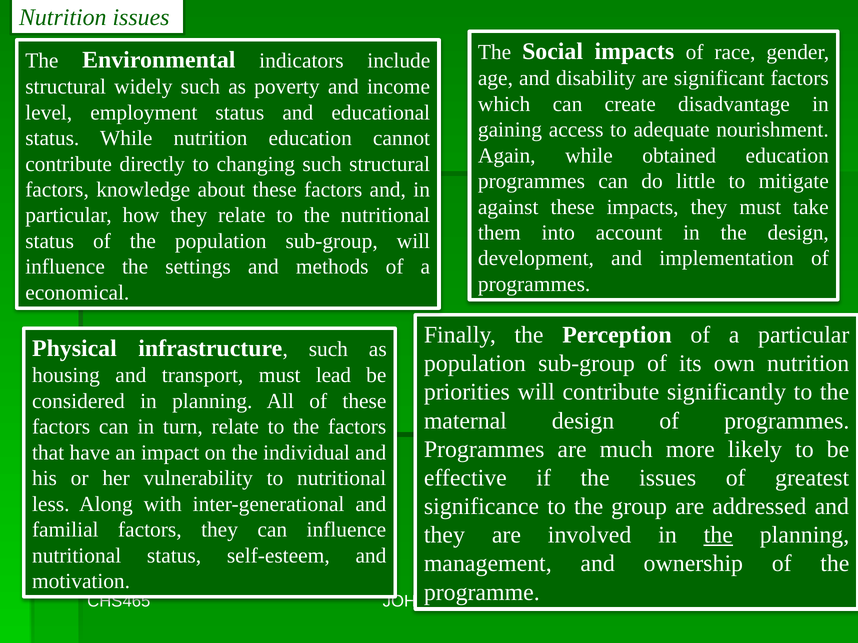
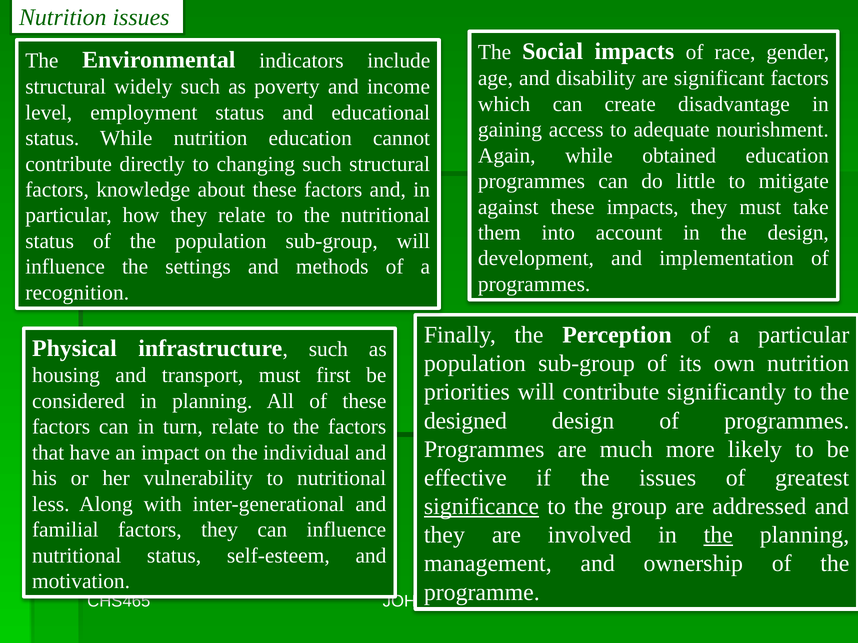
economical: economical -> recognition
lead: lead -> first
maternal: maternal -> designed
significance underline: none -> present
